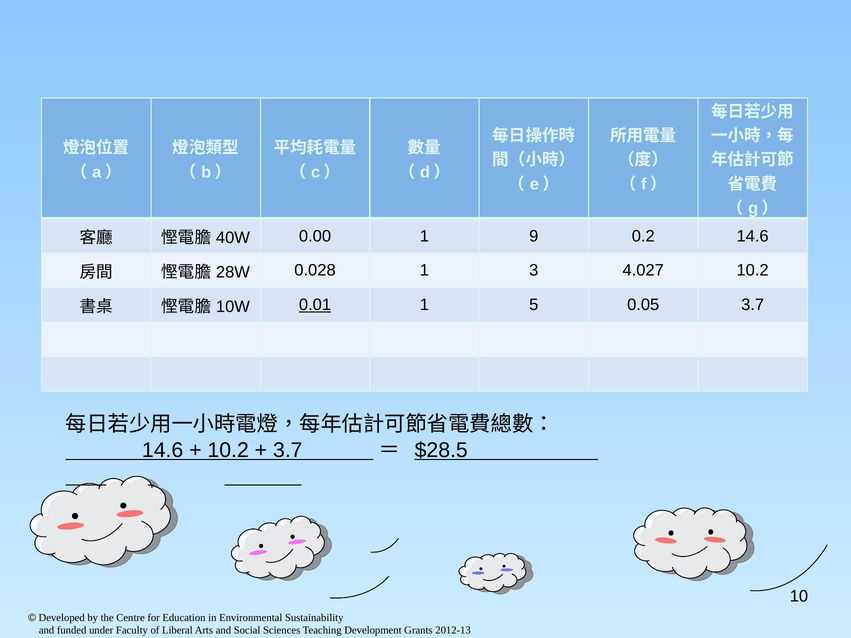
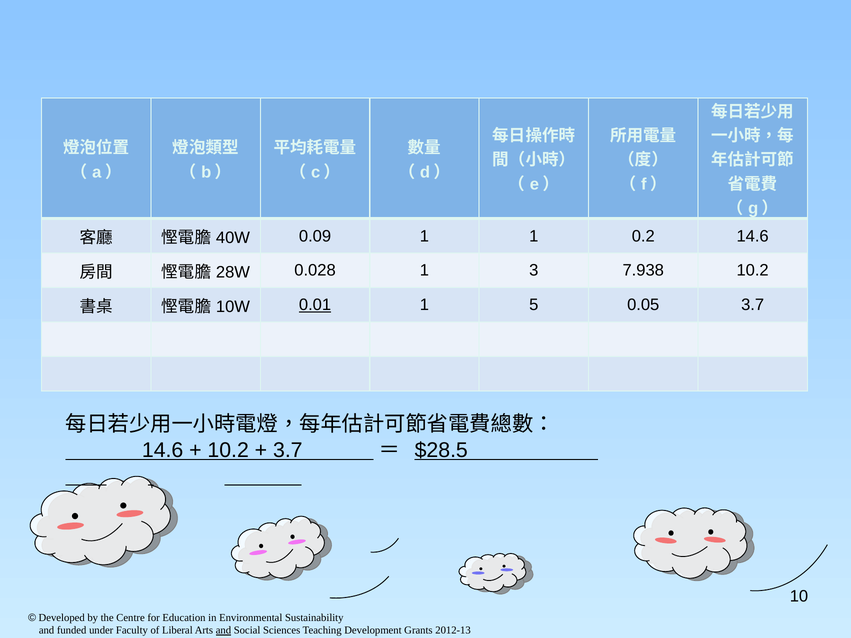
0.00: 0.00 -> 0.09
1 9: 9 -> 1
4.027: 4.027 -> 7.938
and at (223, 631) underline: none -> present
